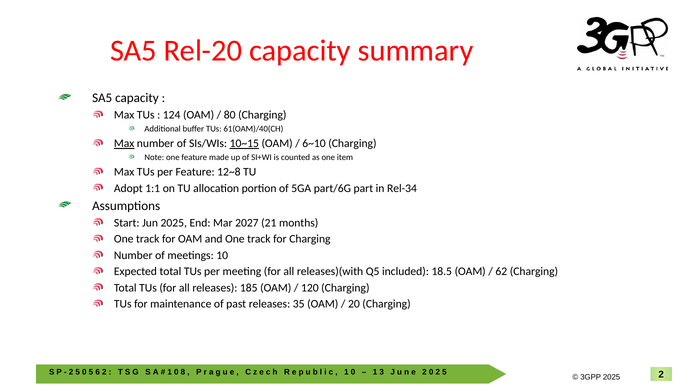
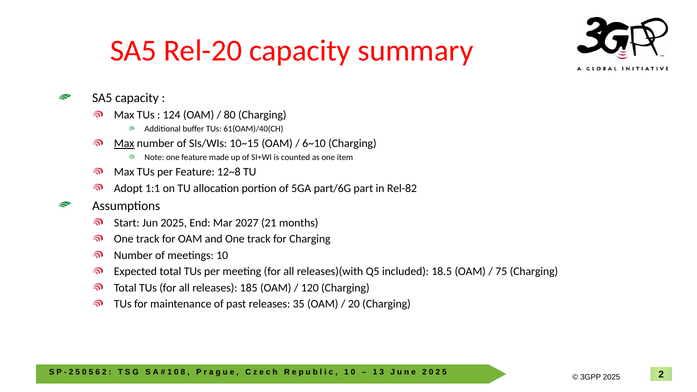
10~15 underline: present -> none
Rel-34: Rel-34 -> Rel-82
62: 62 -> 75
